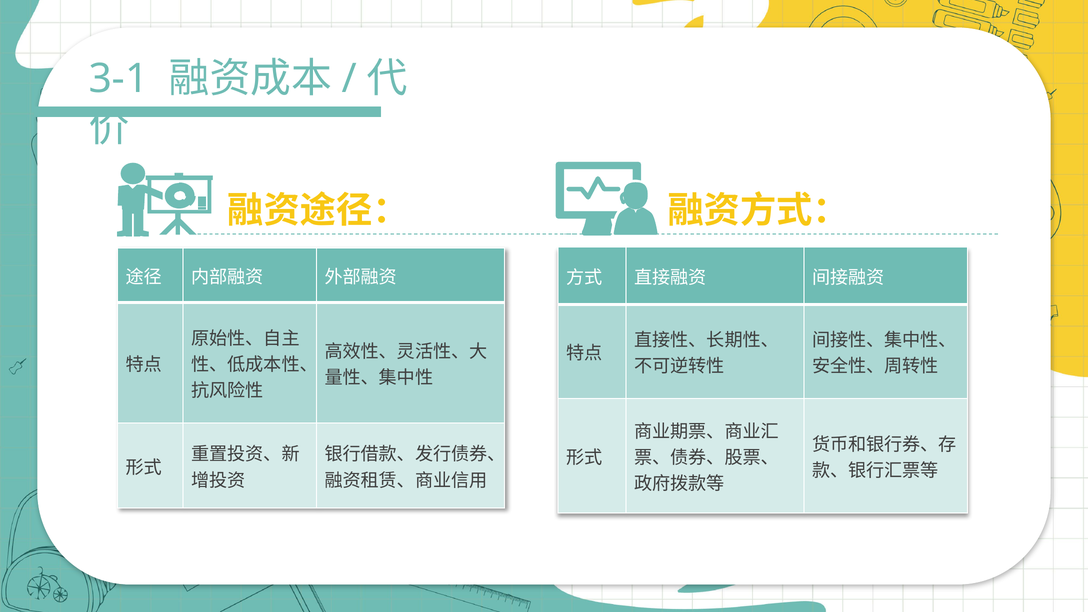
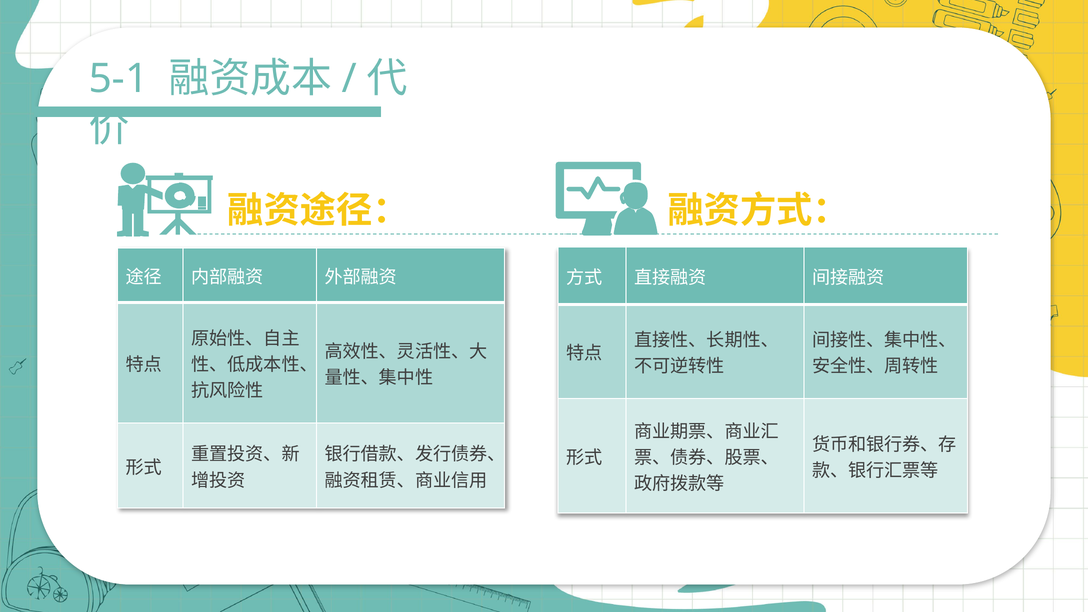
3-1: 3-1 -> 5-1
